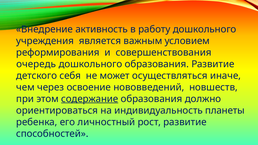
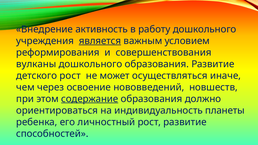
является underline: none -> present
очередь: очередь -> вулканы
детского себя: себя -> рост
